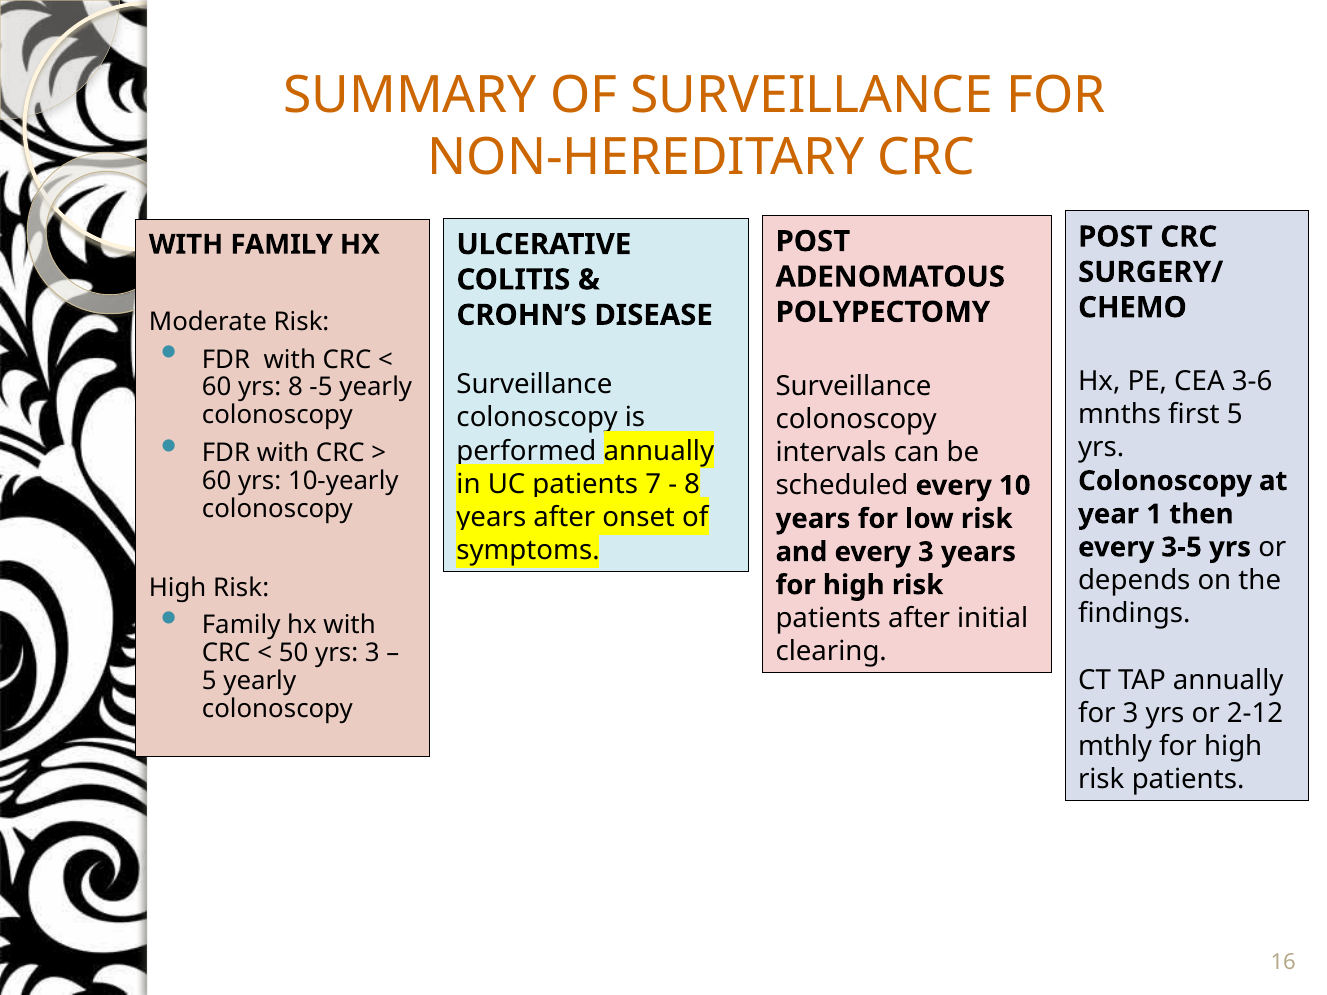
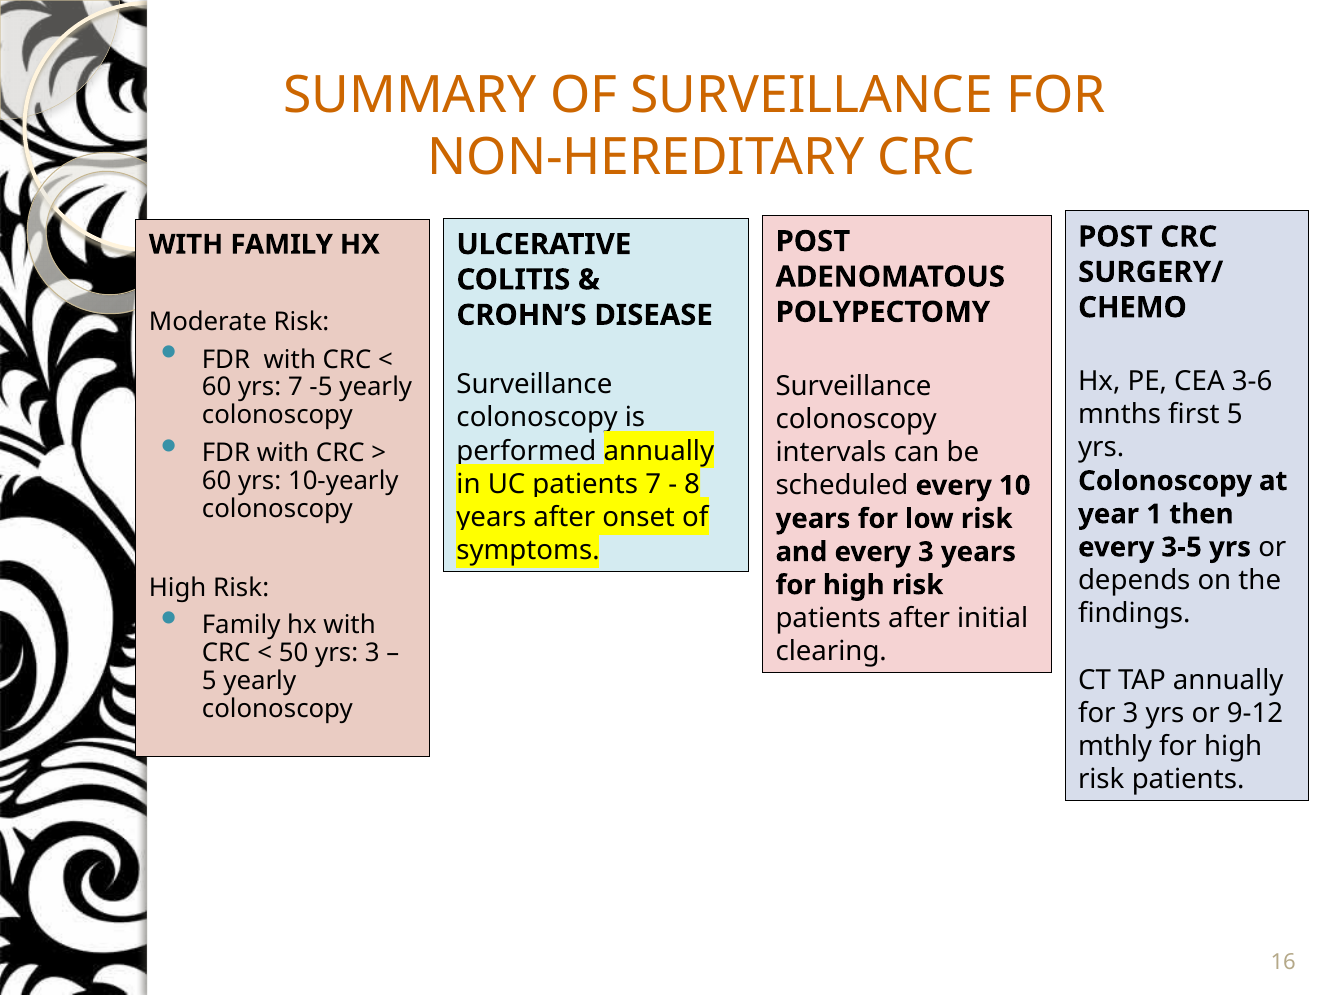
yrs 8: 8 -> 7
2-12: 2-12 -> 9-12
